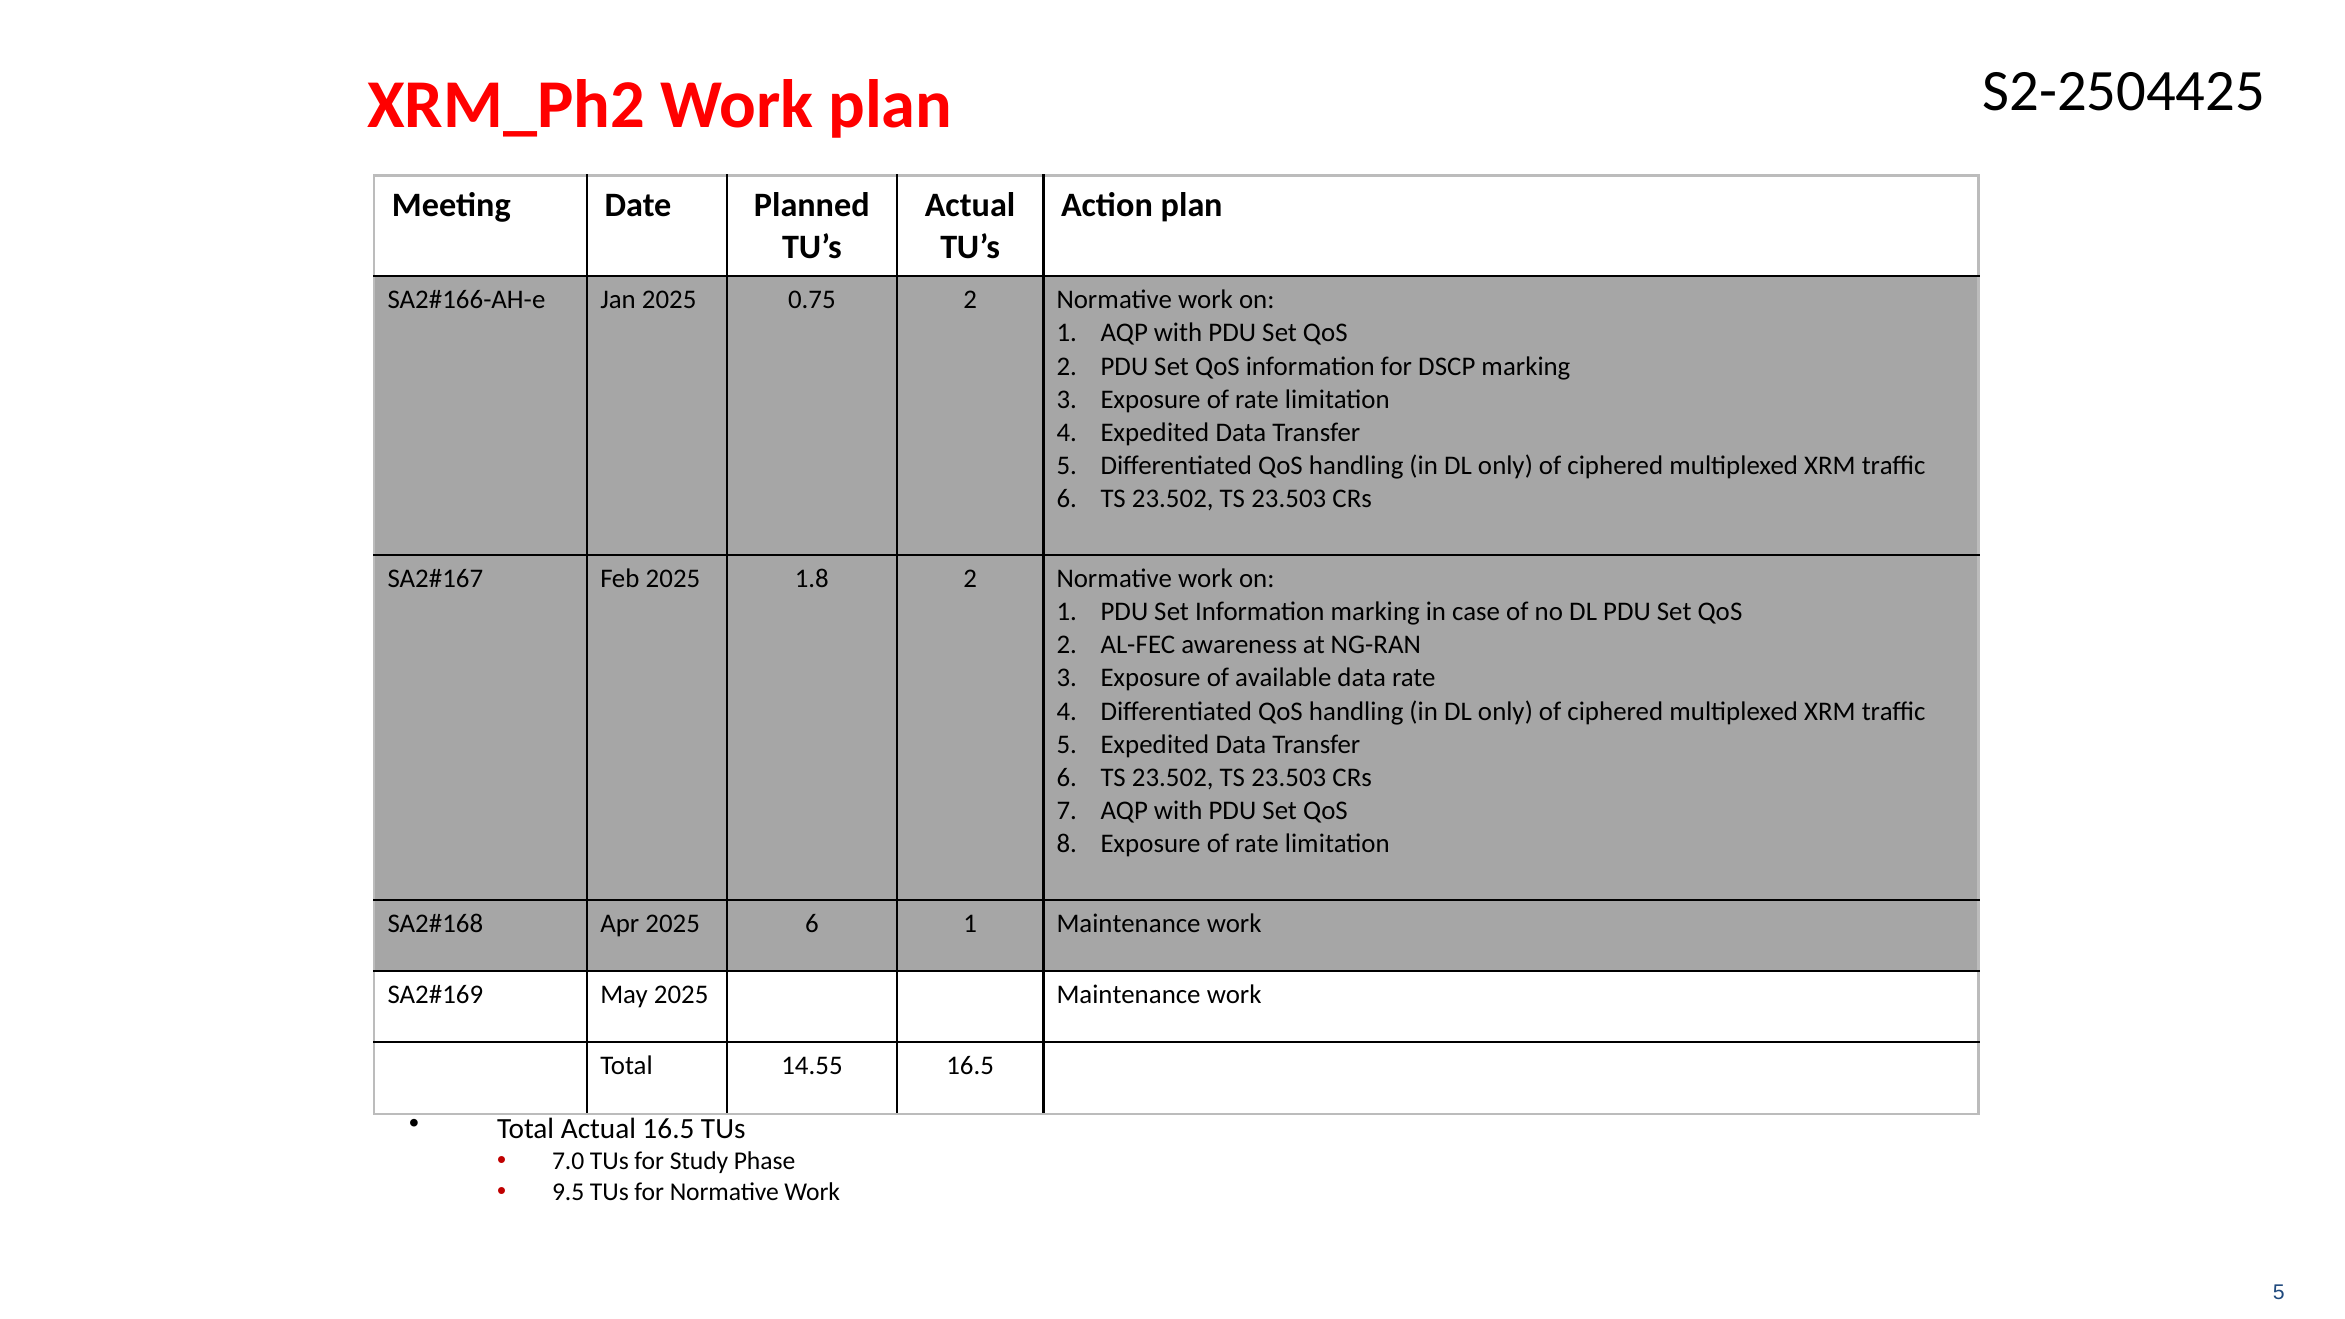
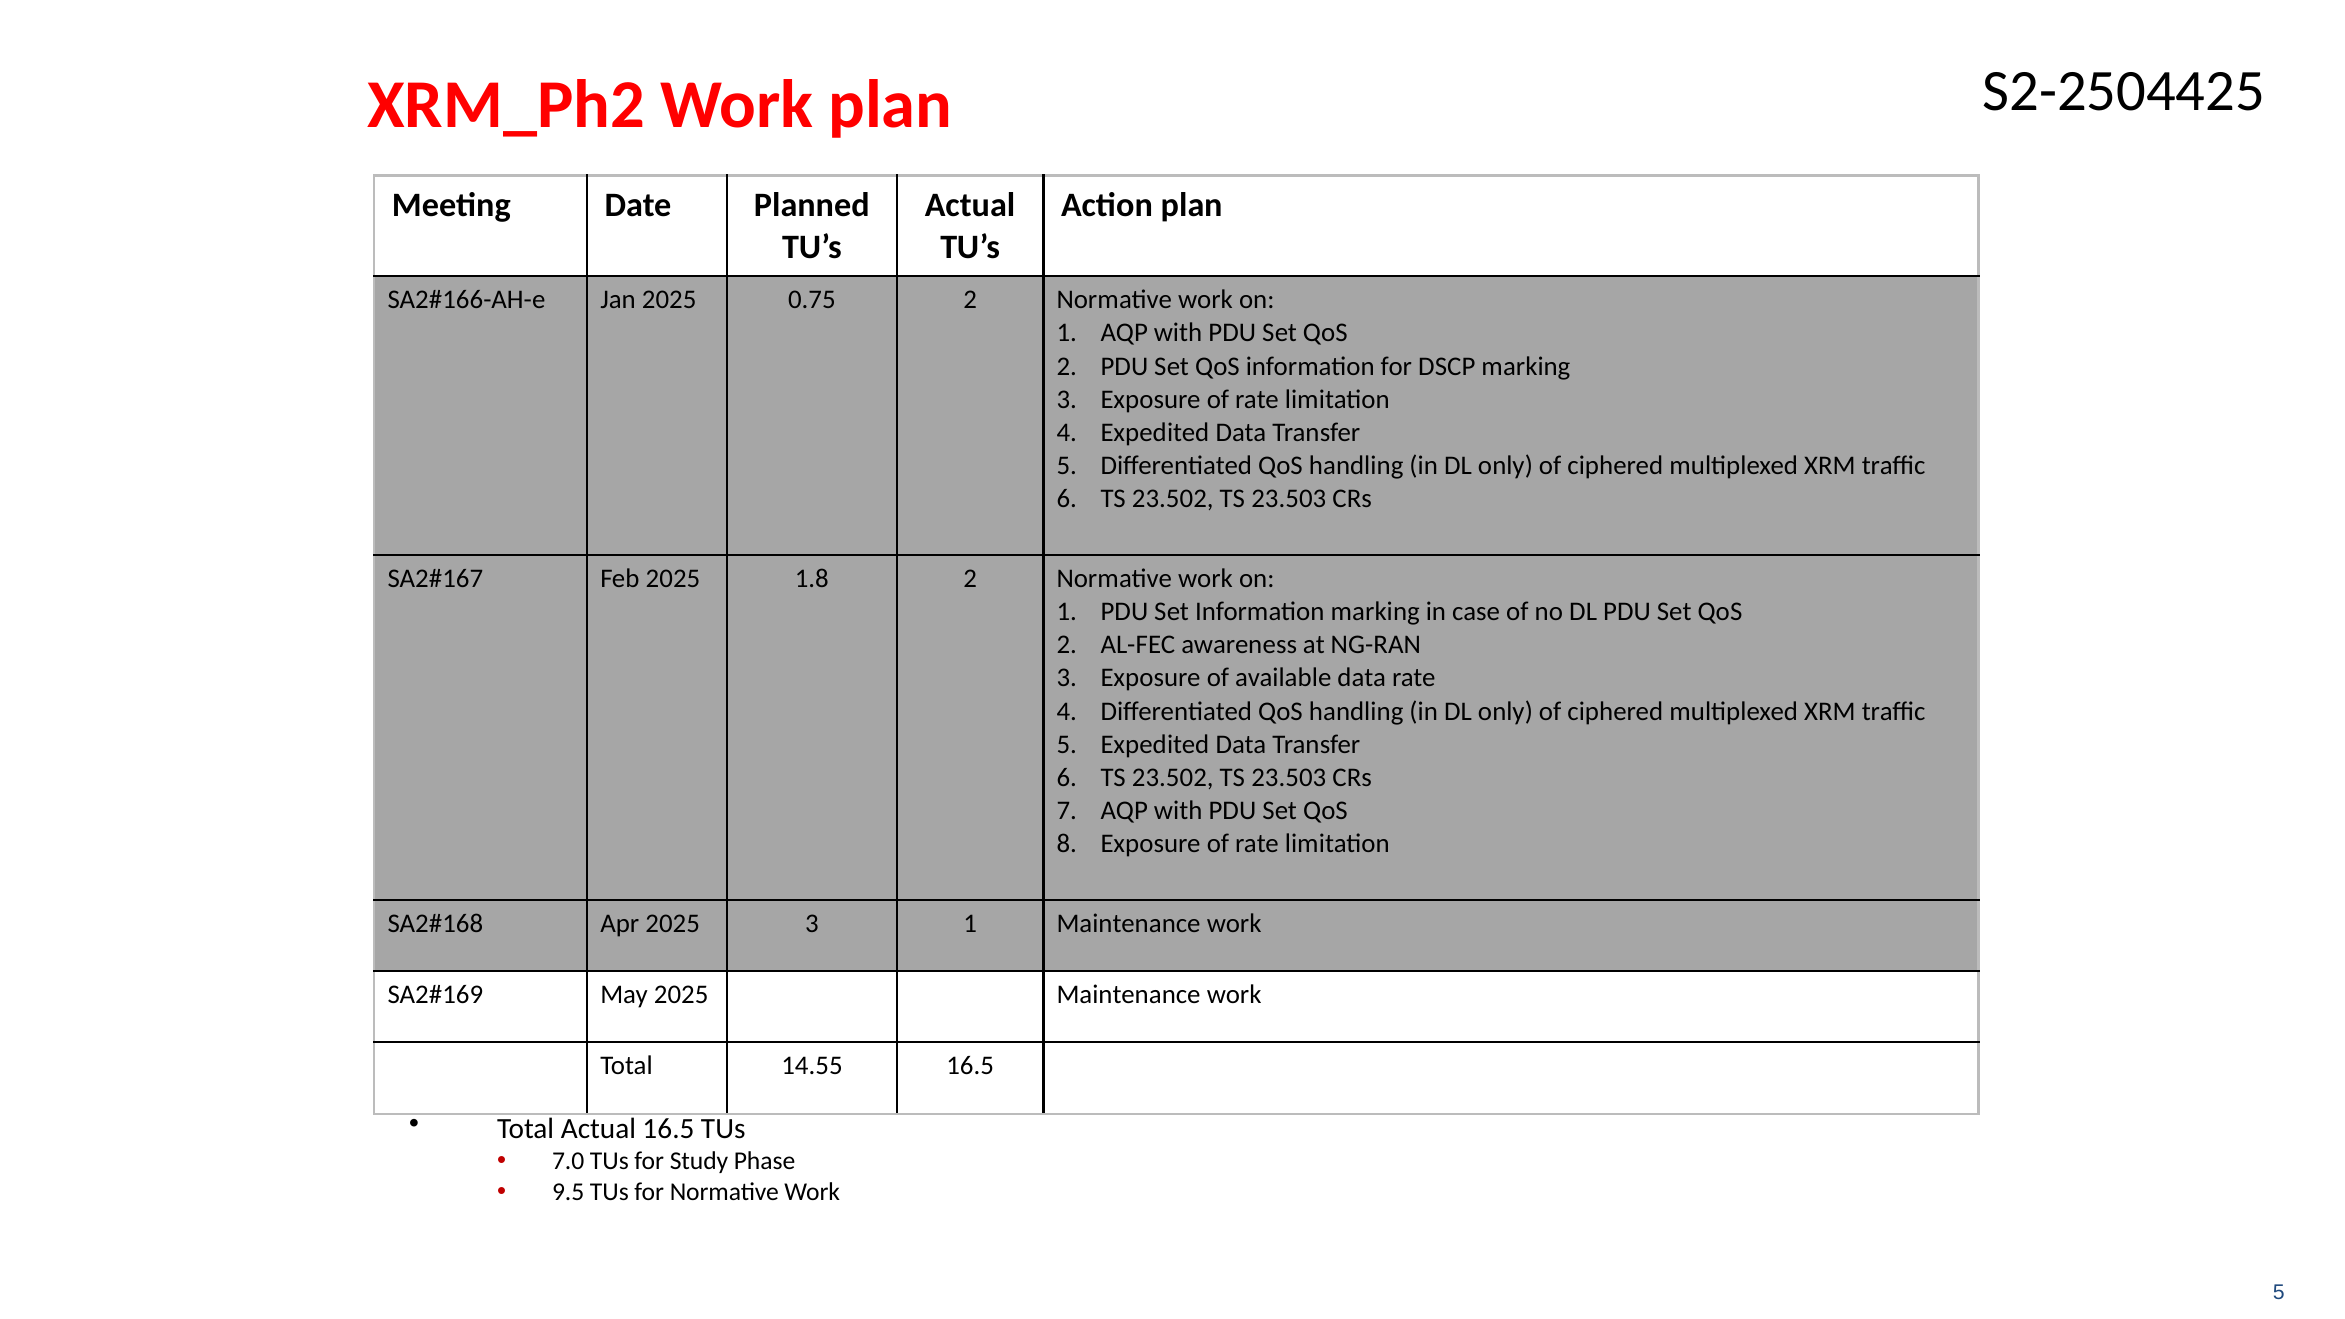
2025 6: 6 -> 3
